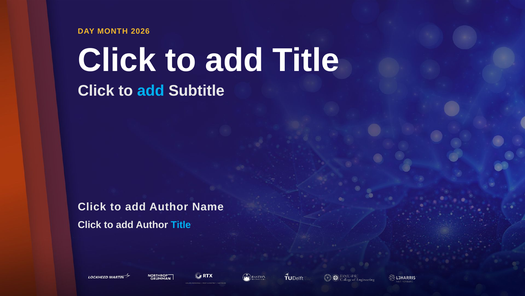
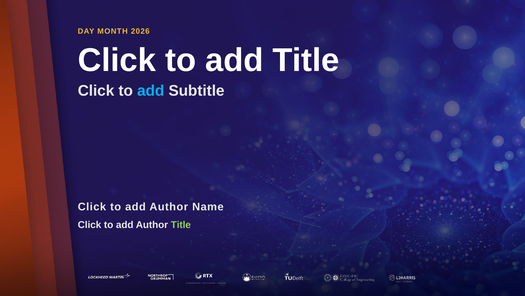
Title at (181, 224) colour: light blue -> light green
